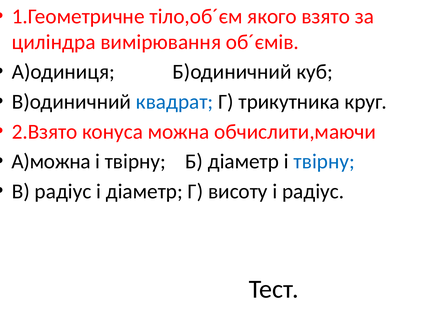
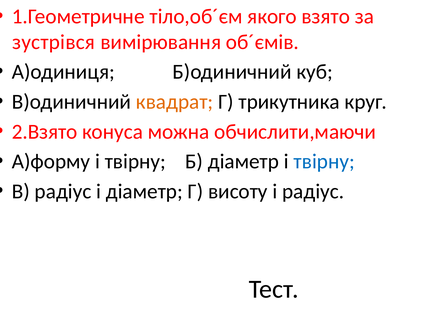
циліндра: циліндра -> зустрівся
квадрат colour: blue -> orange
А)можна: А)можна -> А)форму
